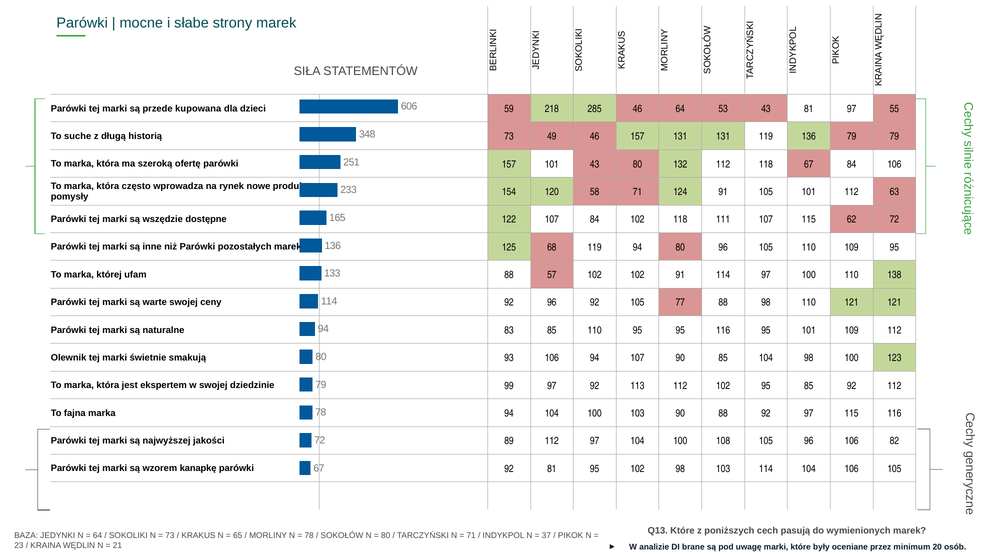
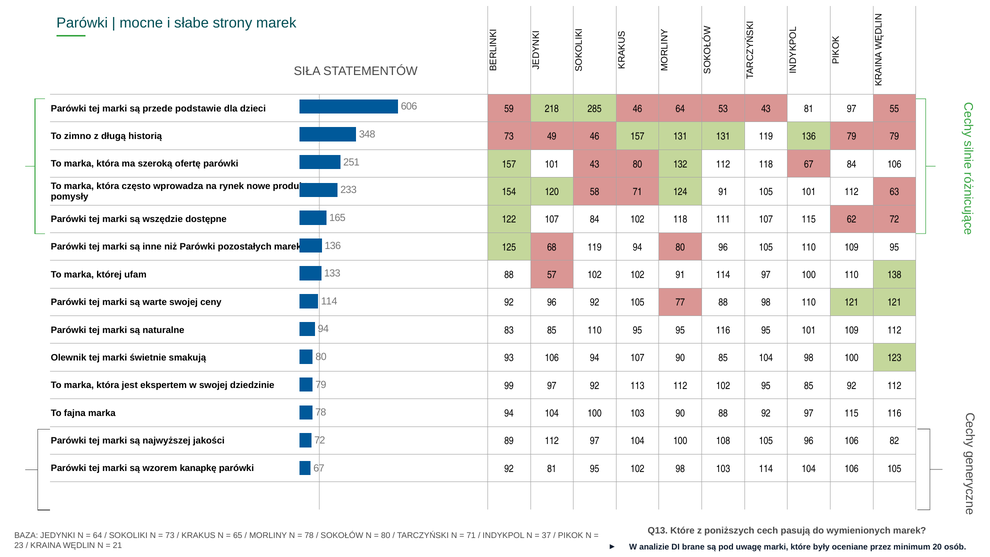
kupowana: kupowana -> podstawie
suche: suche -> zimno
